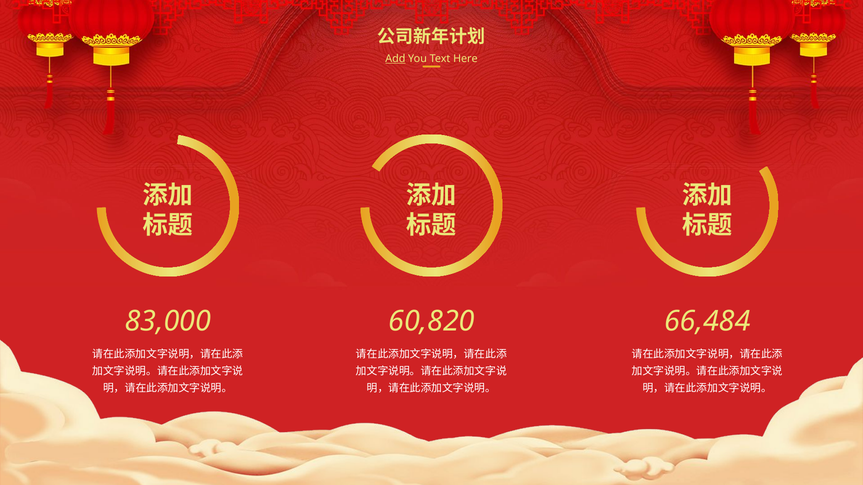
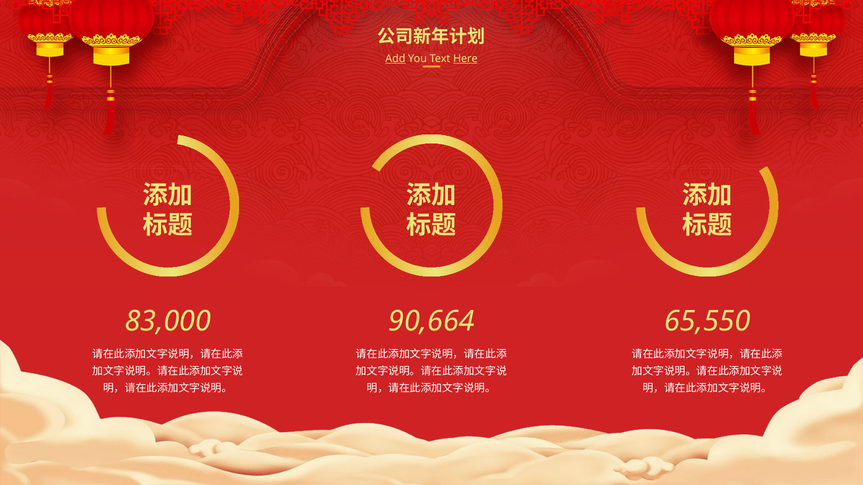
Here underline: none -> present
60,820: 60,820 -> 90,664
66,484: 66,484 -> 65,550
